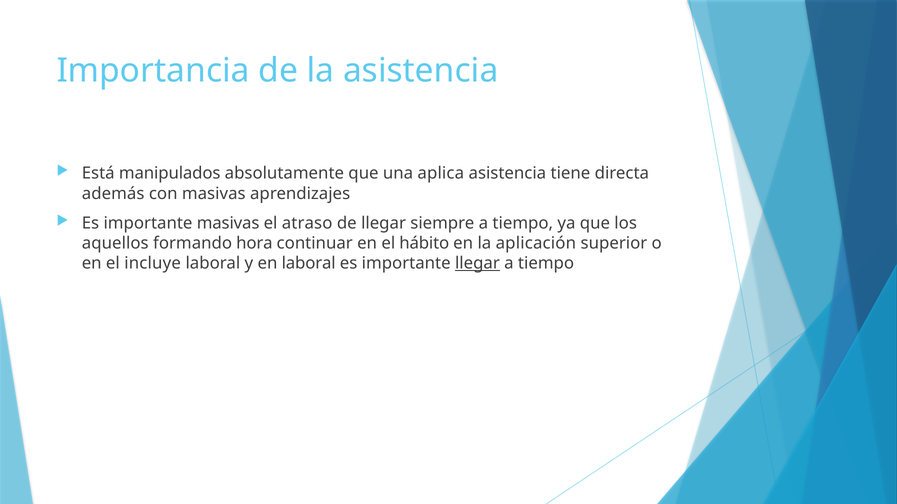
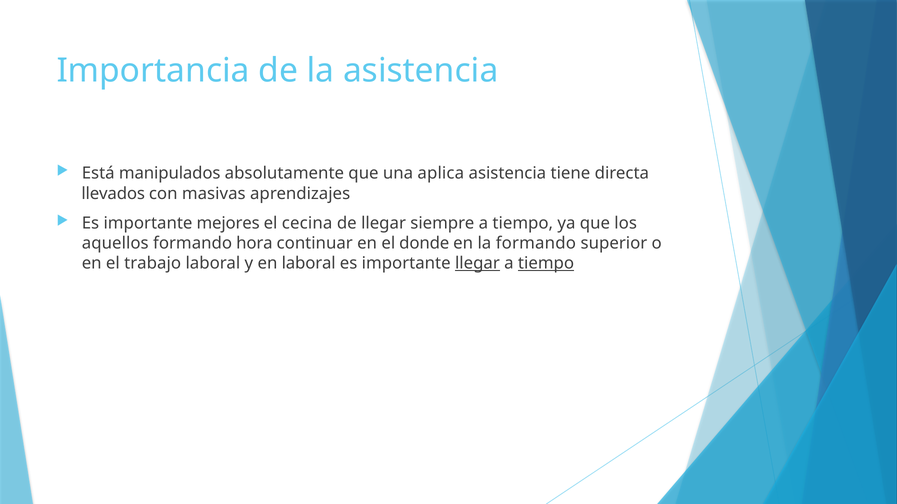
además: además -> llevados
importante masivas: masivas -> mejores
atraso: atraso -> cecina
hábito: hábito -> donde
la aplicación: aplicación -> formando
incluye: incluye -> trabajo
tiempo at (546, 264) underline: none -> present
